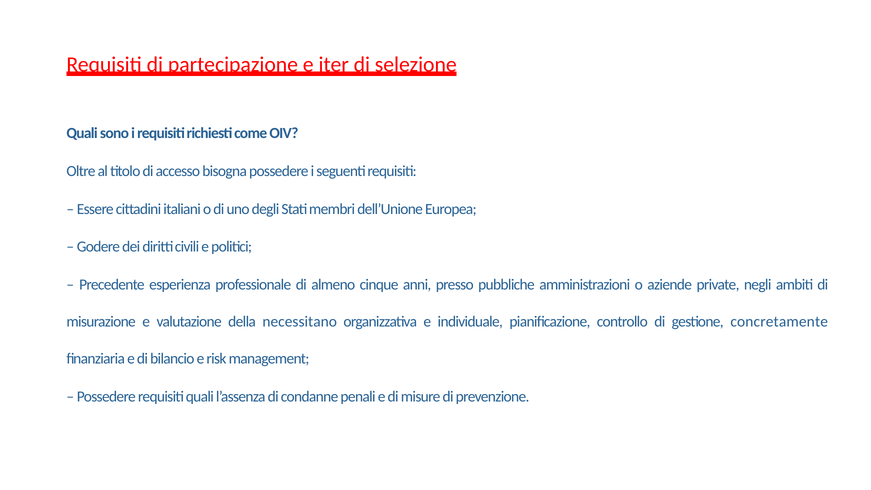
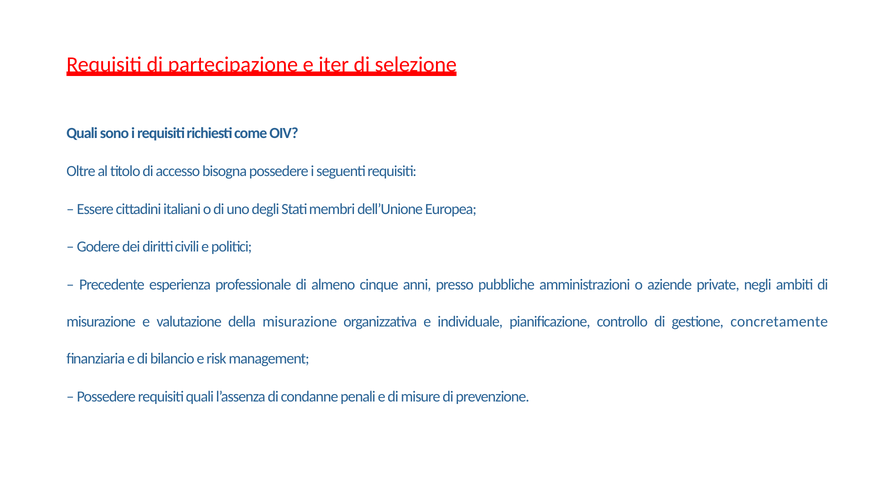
della necessitano: necessitano -> misurazione
